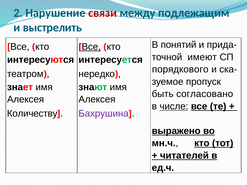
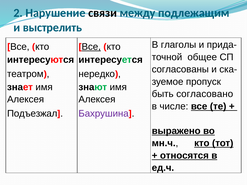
связи colour: red -> black
понятий: понятий -> глаголы
имеют: имеют -> общее
порядкового: порядкового -> согласованы
числе underline: present -> none
Количеству: Количеству -> Подъезжал
читателей: читателей -> относятся
